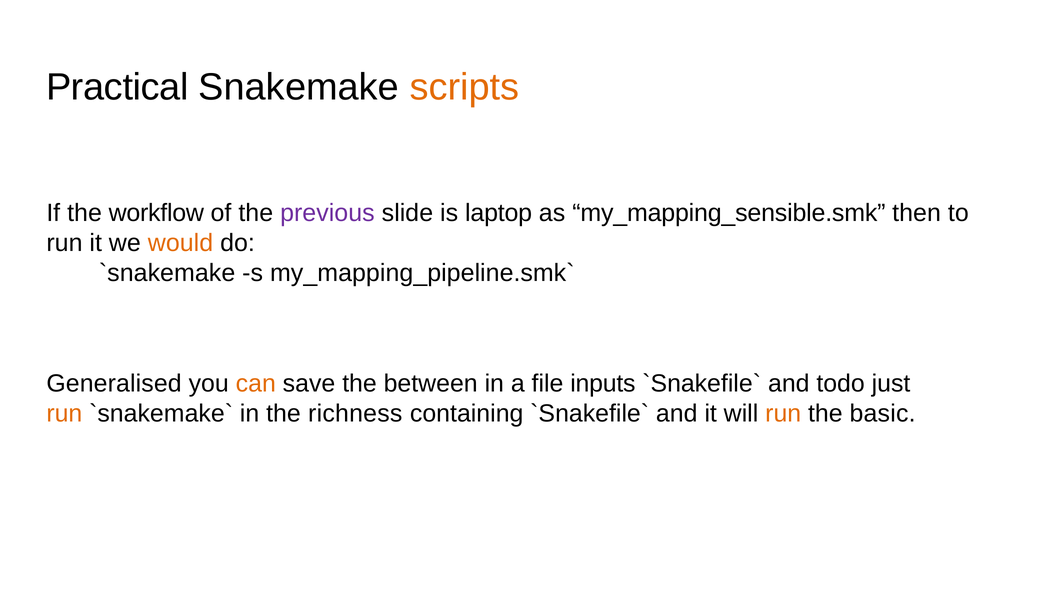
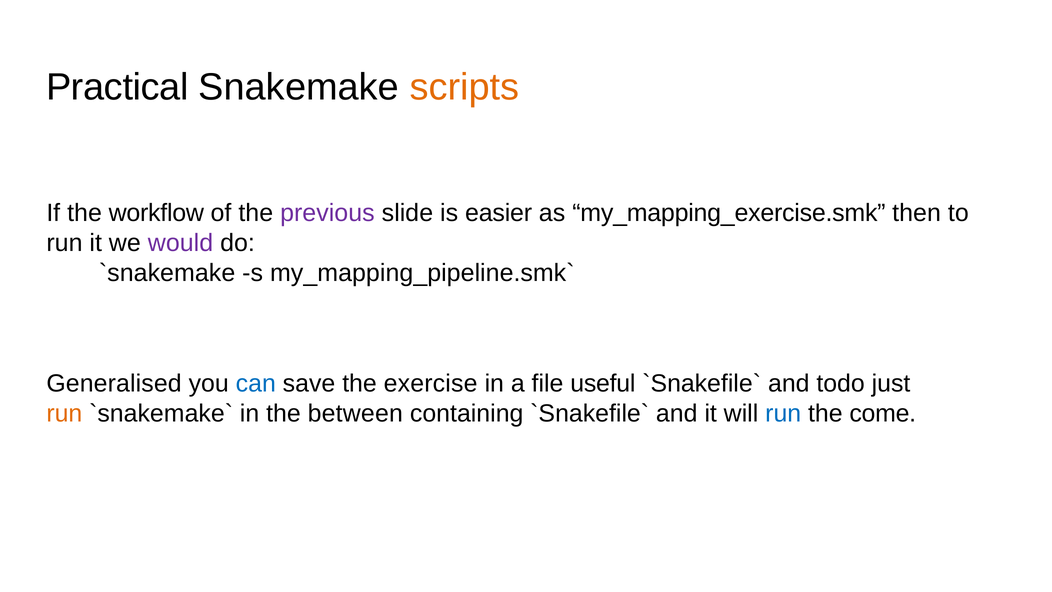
laptop: laptop -> easier
my_mapping_sensible.smk: my_mapping_sensible.smk -> my_mapping_exercise.smk
would colour: orange -> purple
can colour: orange -> blue
between: between -> exercise
inputs: inputs -> useful
richness: richness -> between
run at (783, 413) colour: orange -> blue
basic: basic -> come
